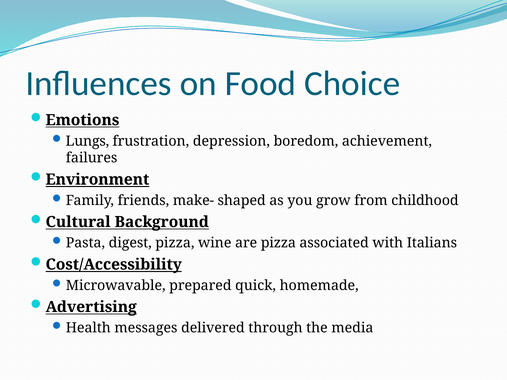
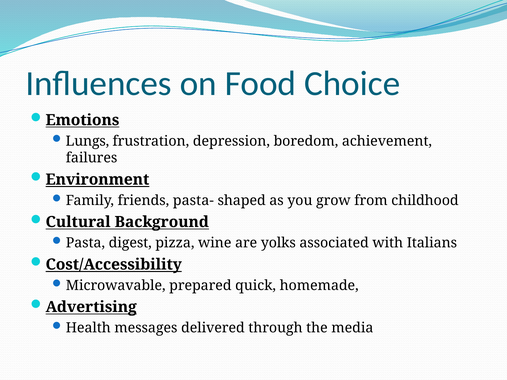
make-: make- -> pasta-
are pizza: pizza -> yolks
